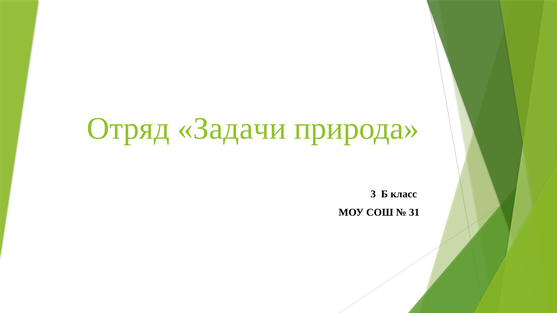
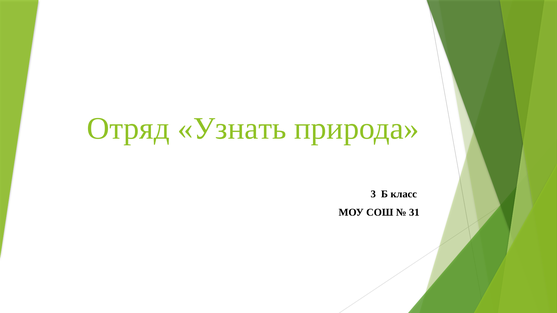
Задачи: Задачи -> Узнать
